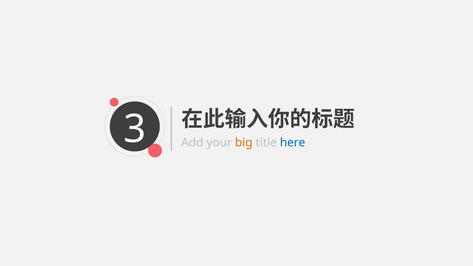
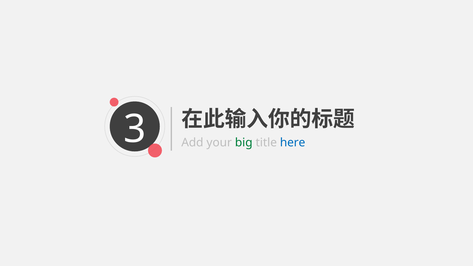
big colour: orange -> green
